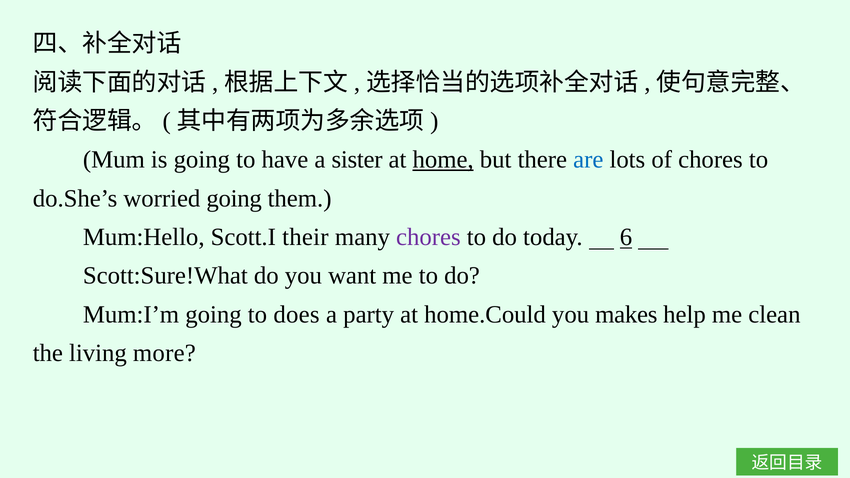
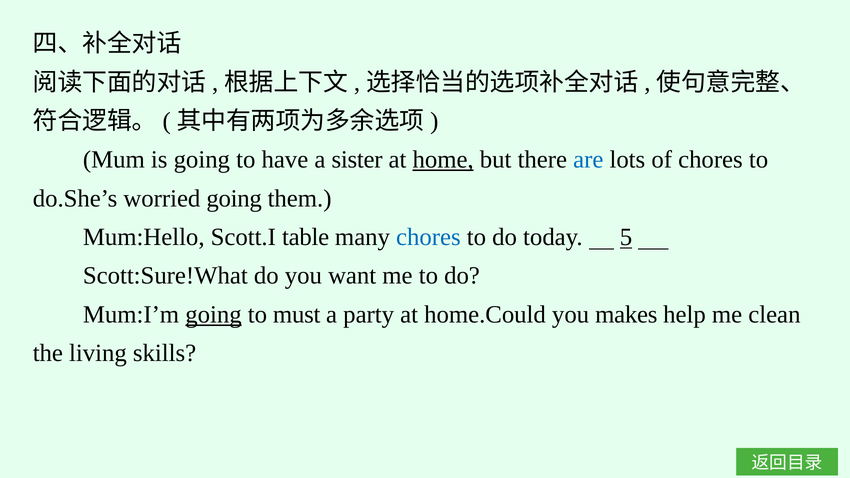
their: their -> table
chores at (428, 237) colour: purple -> blue
6: 6 -> 5
going at (214, 314) underline: none -> present
does: does -> must
more: more -> skills
